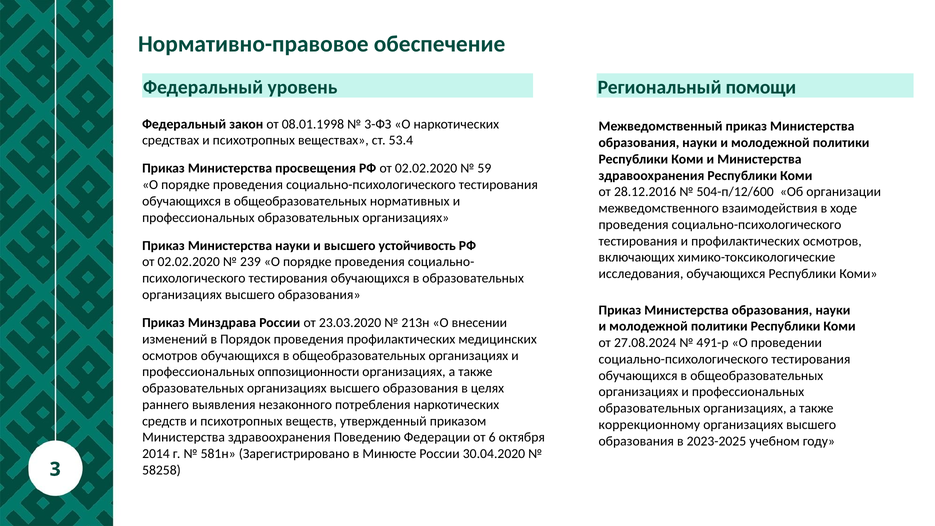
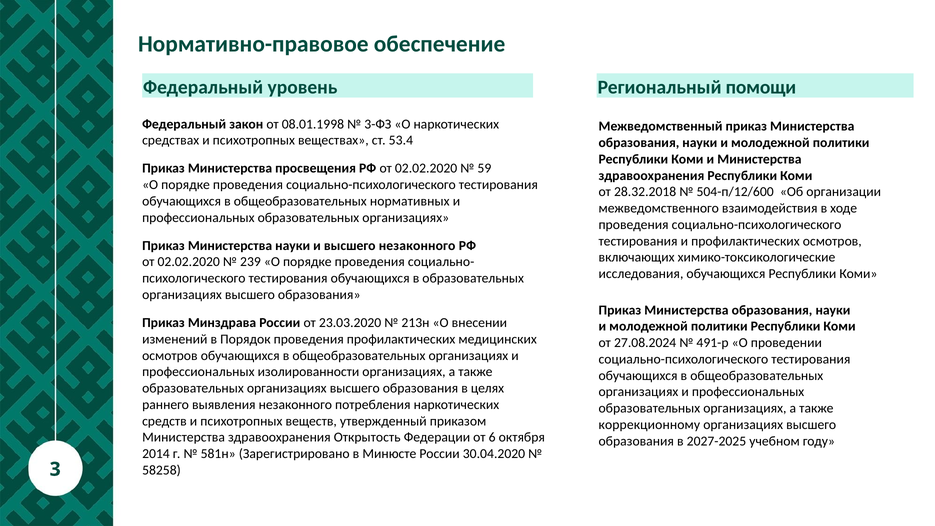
28.12.2016: 28.12.2016 -> 28.32.2018
высшего устойчивость: устойчивость -> незаконного
оппозиционности: оппозиционности -> изолированности
Поведению: Поведению -> Открытость
2023-2025: 2023-2025 -> 2027-2025
